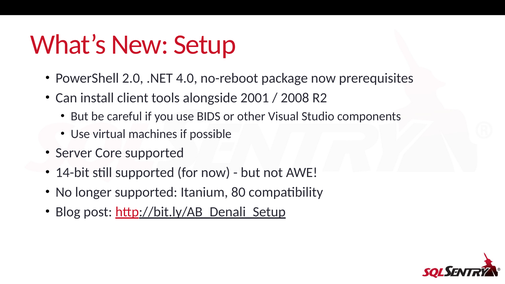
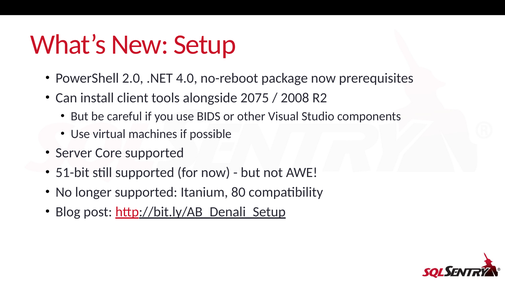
2001: 2001 -> 2075
14-bit: 14-bit -> 51-bit
